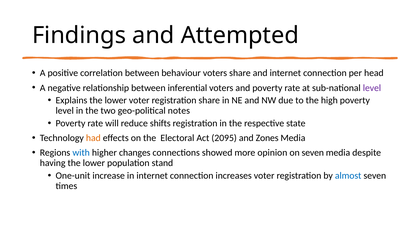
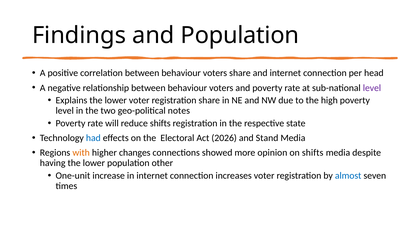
and Attempted: Attempted -> Population
relationship between inferential: inferential -> behaviour
had colour: orange -> blue
2095: 2095 -> 2026
Zones: Zones -> Stand
with colour: blue -> orange
on seven: seven -> shifts
stand: stand -> other
